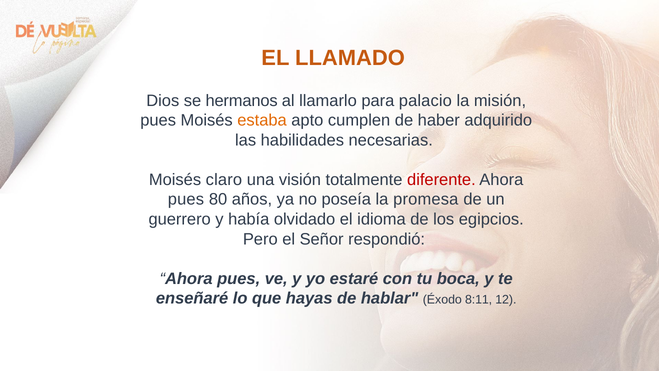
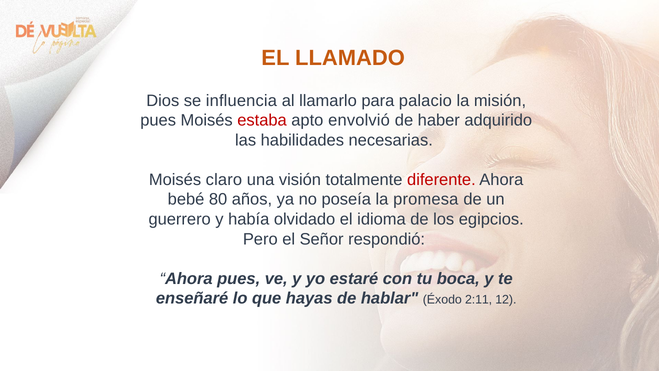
hermanos: hermanos -> influencia
estaba colour: orange -> red
cumplen: cumplen -> envolvió
pues at (186, 199): pues -> bebé
8:11: 8:11 -> 2:11
